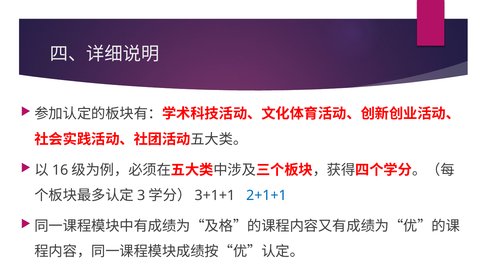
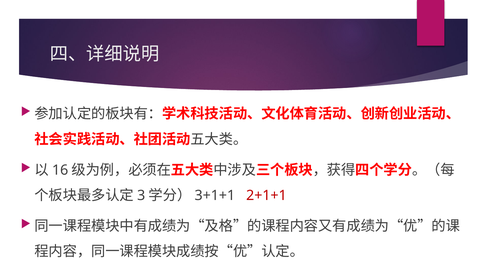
2+1+1 colour: blue -> red
